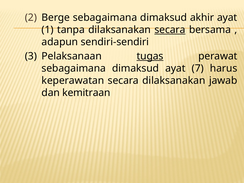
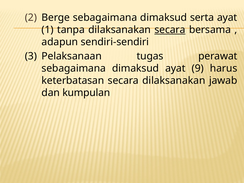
akhir: akhir -> serta
tugas underline: present -> none
7: 7 -> 9
keperawatan: keperawatan -> keterbatasan
kemitraan: kemitraan -> kumpulan
